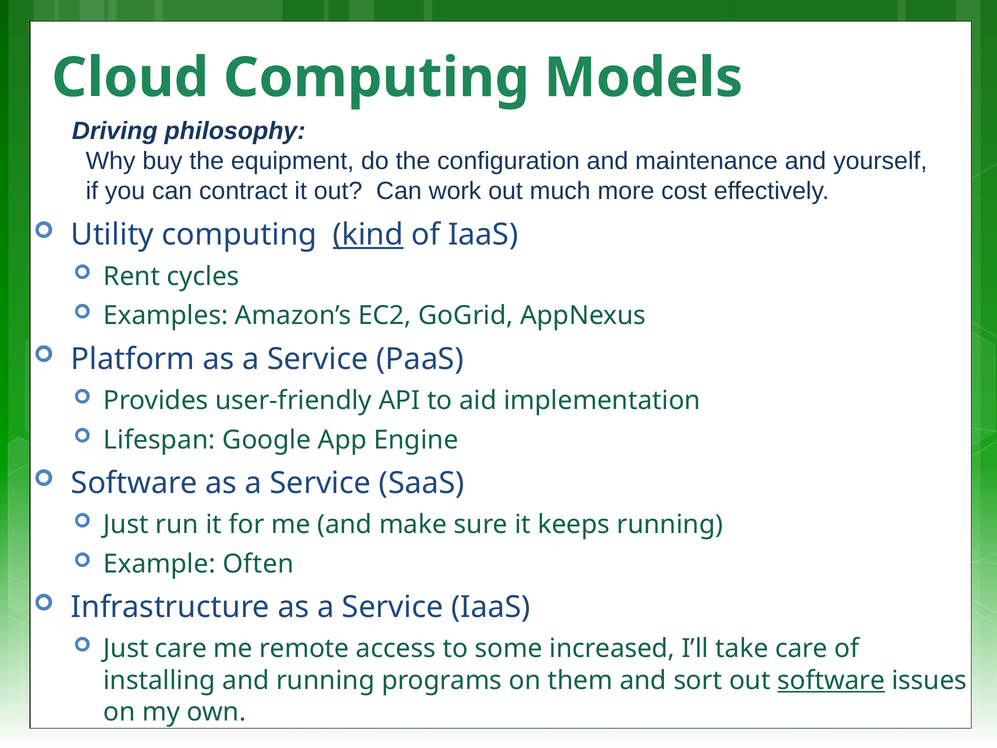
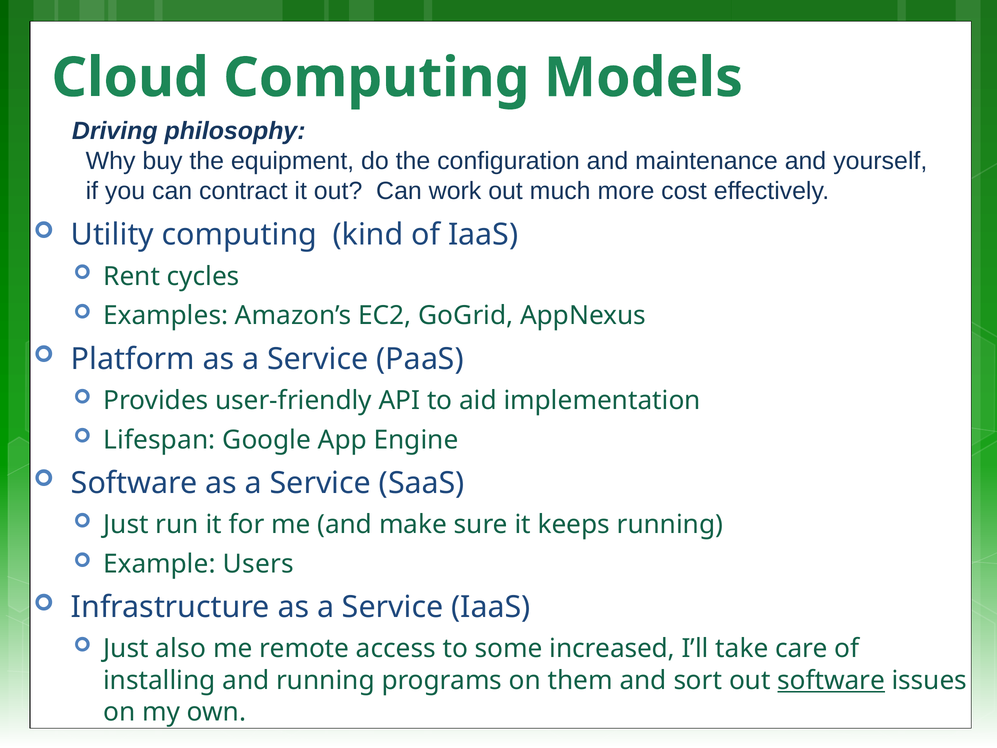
kind underline: present -> none
Often: Often -> Users
Just care: care -> also
